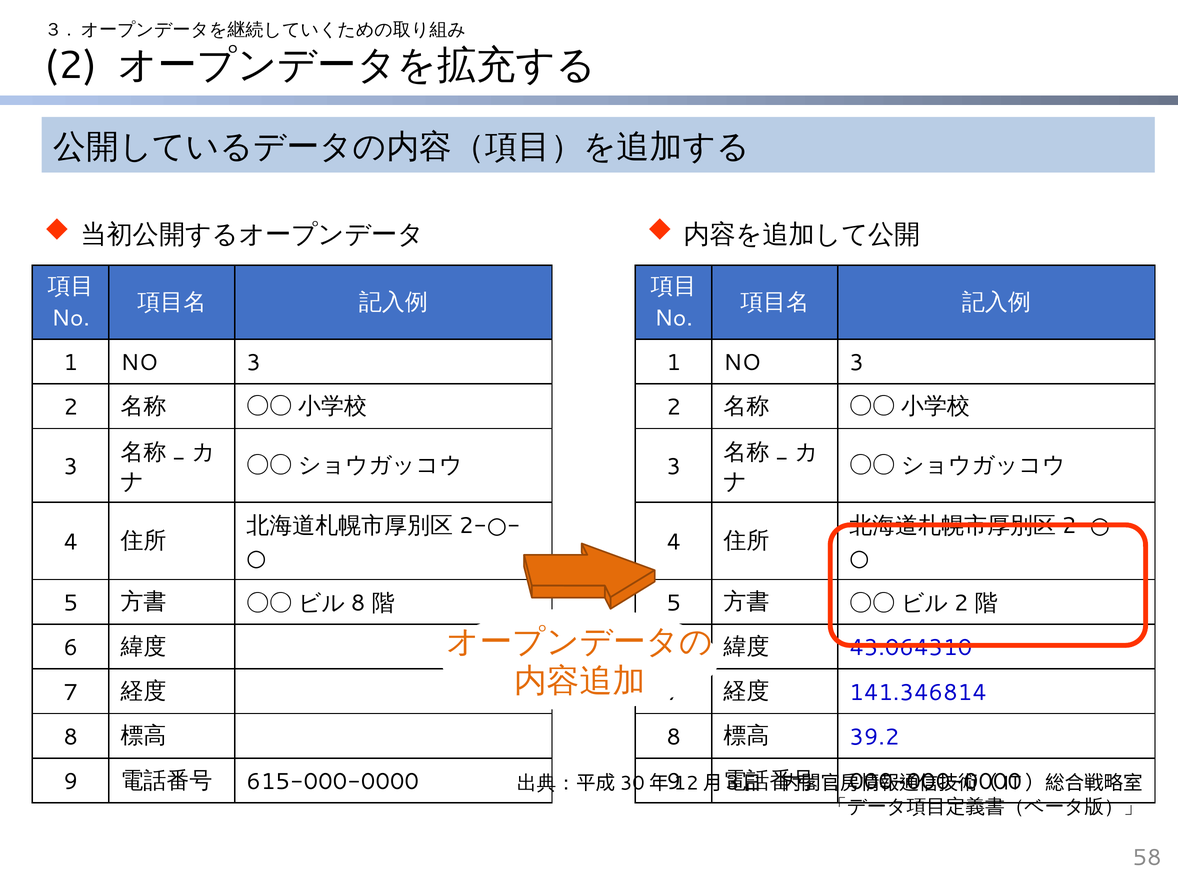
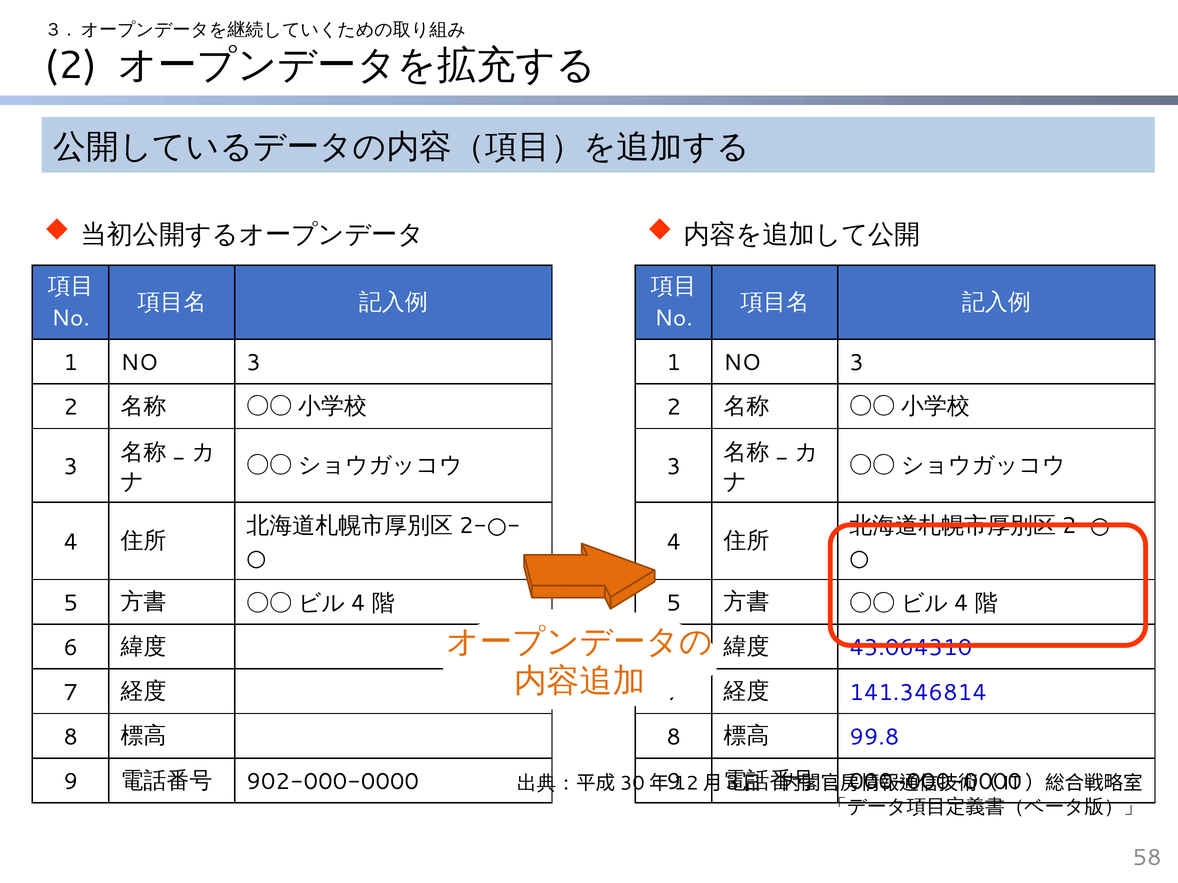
8 at (358, 603): 8 -> 4
2 at (961, 603): 2 -> 4
39.2: 39.2 -> 99.8
615-000-0000: 615-000-0000 -> 902-000-0000
